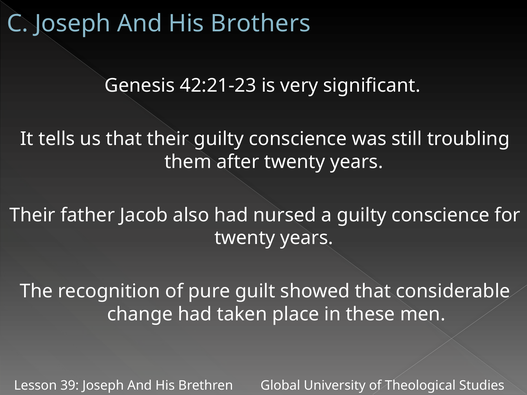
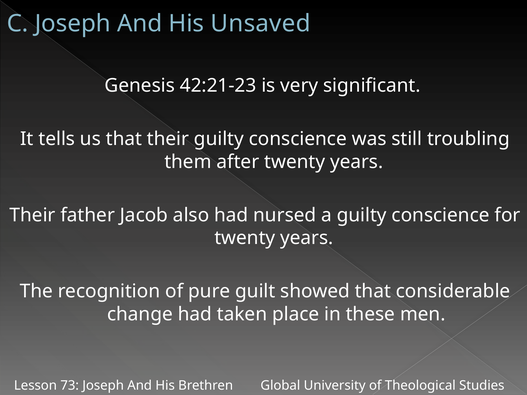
Brothers: Brothers -> Unsaved
39: 39 -> 73
